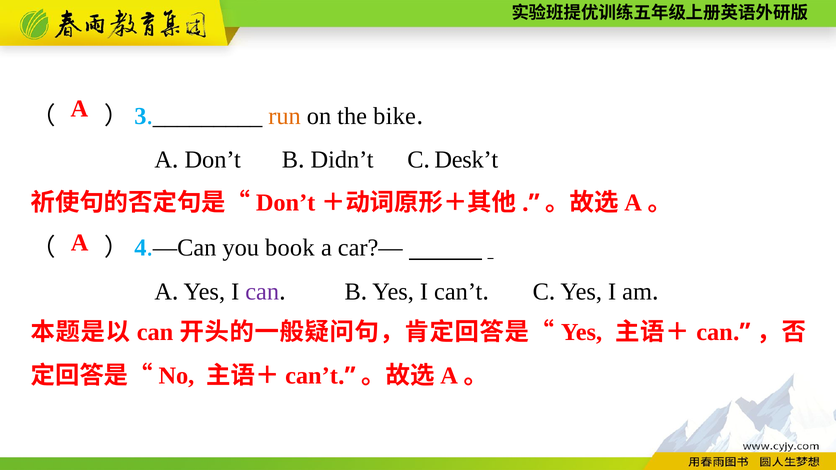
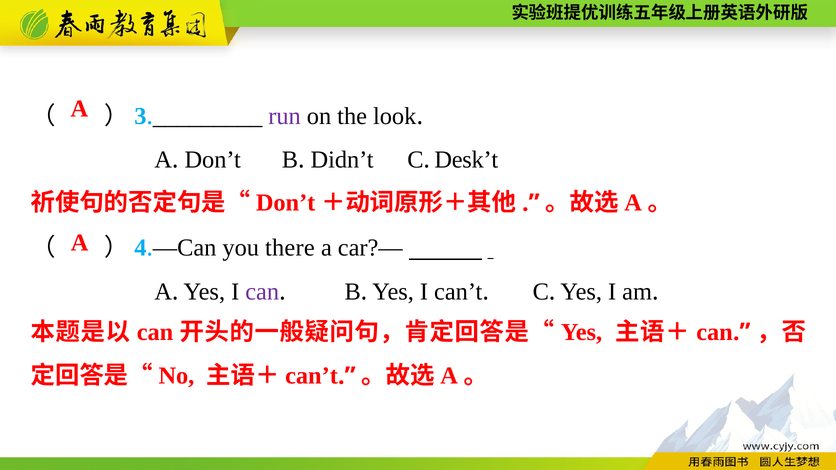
run colour: orange -> purple
bike: bike -> look
book: book -> there
